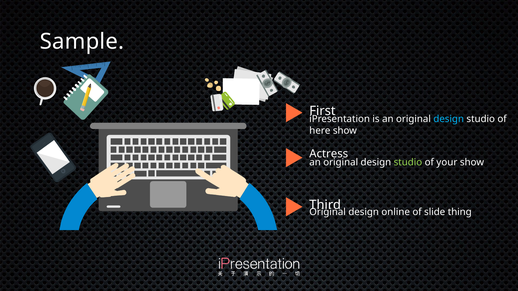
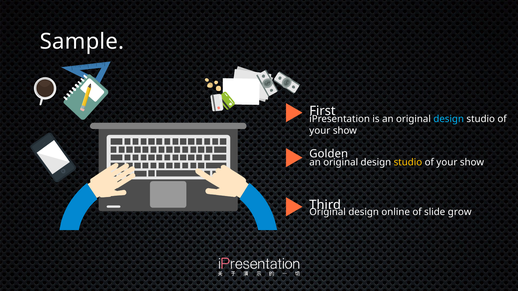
here at (320, 131): here -> your
Actress: Actress -> Golden
studio at (408, 163) colour: light green -> yellow
thing: thing -> grow
